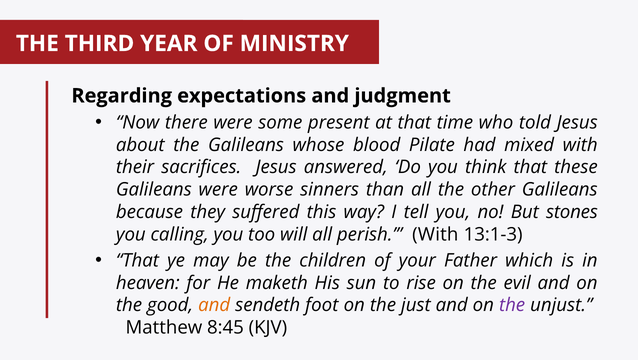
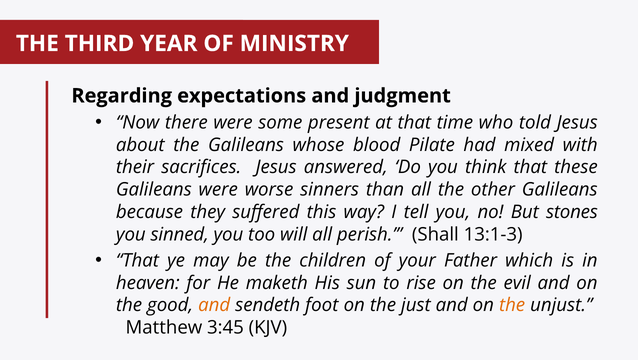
calling: calling -> sinned
perish With: With -> Shall
the at (512, 305) colour: purple -> orange
8:45: 8:45 -> 3:45
